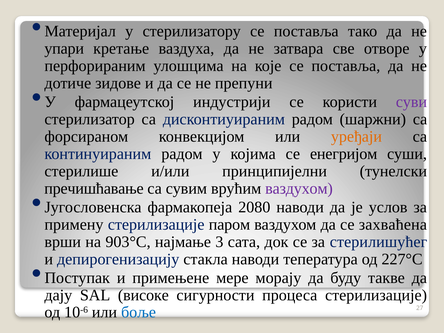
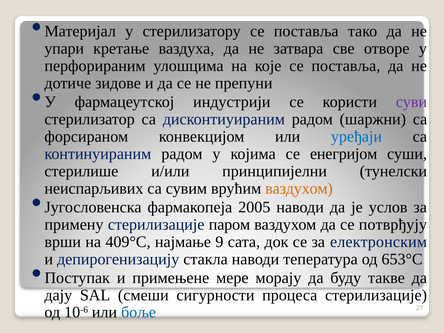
уређаји colour: orange -> blue
пречишћавање: пречишћавање -> неиспарљивих
ваздухом at (299, 188) colour: purple -> orange
2080: 2080 -> 2005
захваћена: захваћена -> потврђују
903°С: 903°С -> 409°С
3: 3 -> 9
стерилишућег: стерилишућег -> електронским
227°С: 227°С -> 653°С
високе: високе -> смеши
